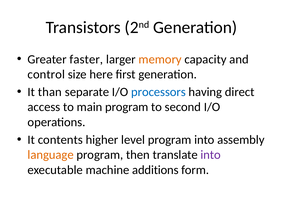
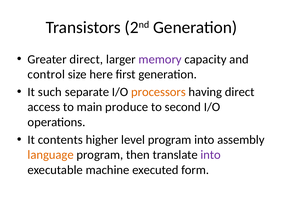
Greater faster: faster -> direct
memory colour: orange -> purple
than: than -> such
processors colour: blue -> orange
main program: program -> produce
additions: additions -> executed
